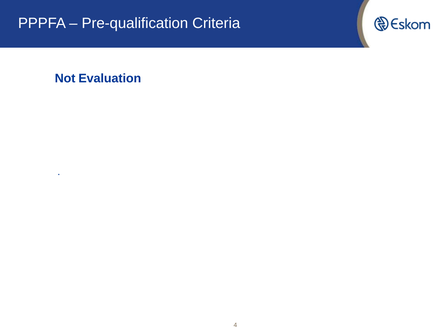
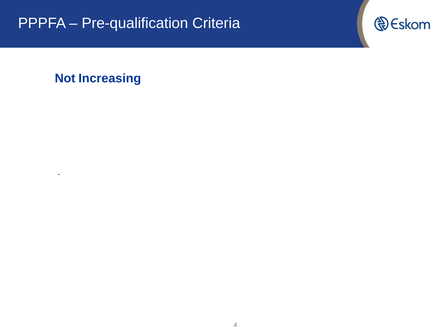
Evaluation: Evaluation -> Increasing
